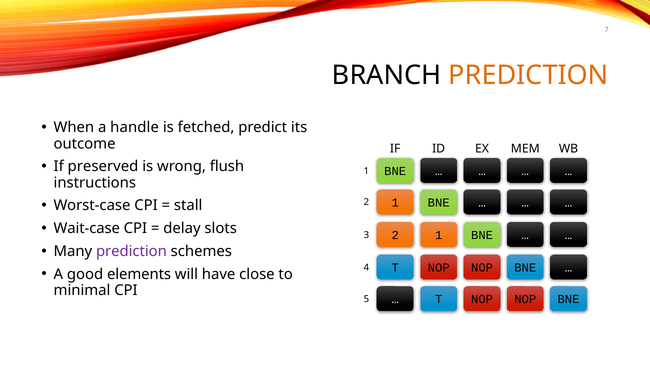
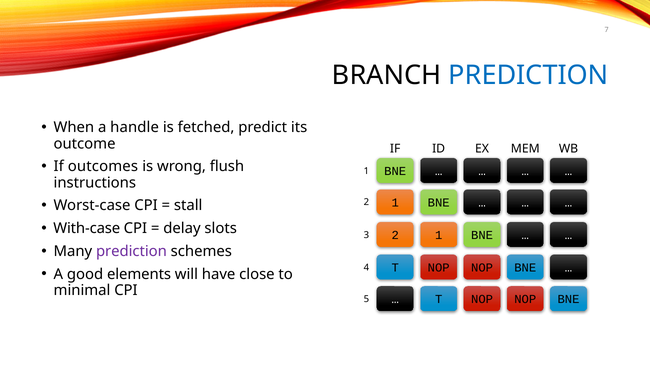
PREDICTION at (528, 75) colour: orange -> blue
preserved: preserved -> outcomes
Wait-case: Wait-case -> With-case
